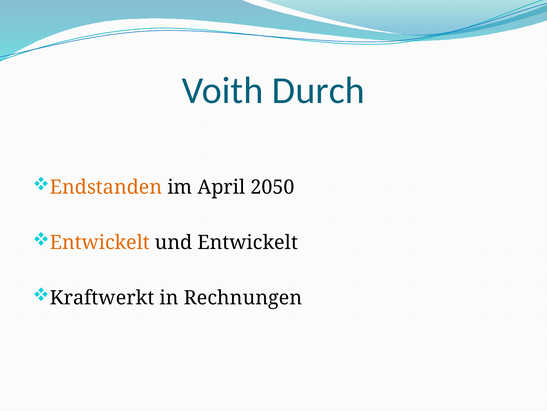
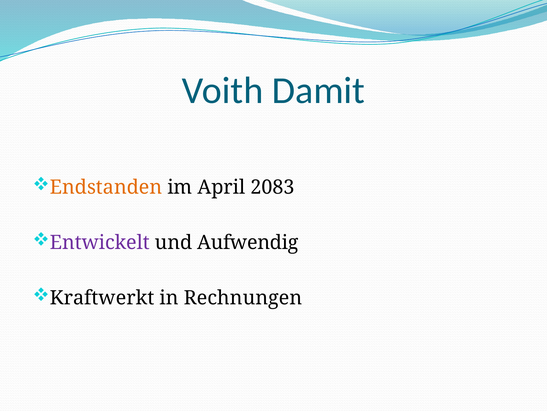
Durch: Durch -> Damit
2050: 2050 -> 2083
Entwickelt at (100, 242) colour: orange -> purple
und Entwickelt: Entwickelt -> Aufwendig
